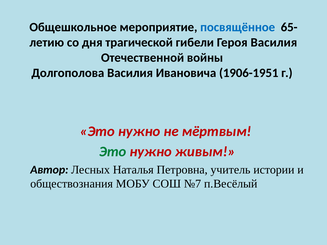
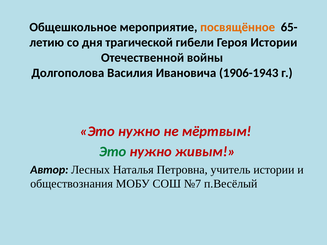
посвящённое colour: blue -> orange
Героя Василия: Василия -> Истории
1906-1951: 1906-1951 -> 1906-1943
